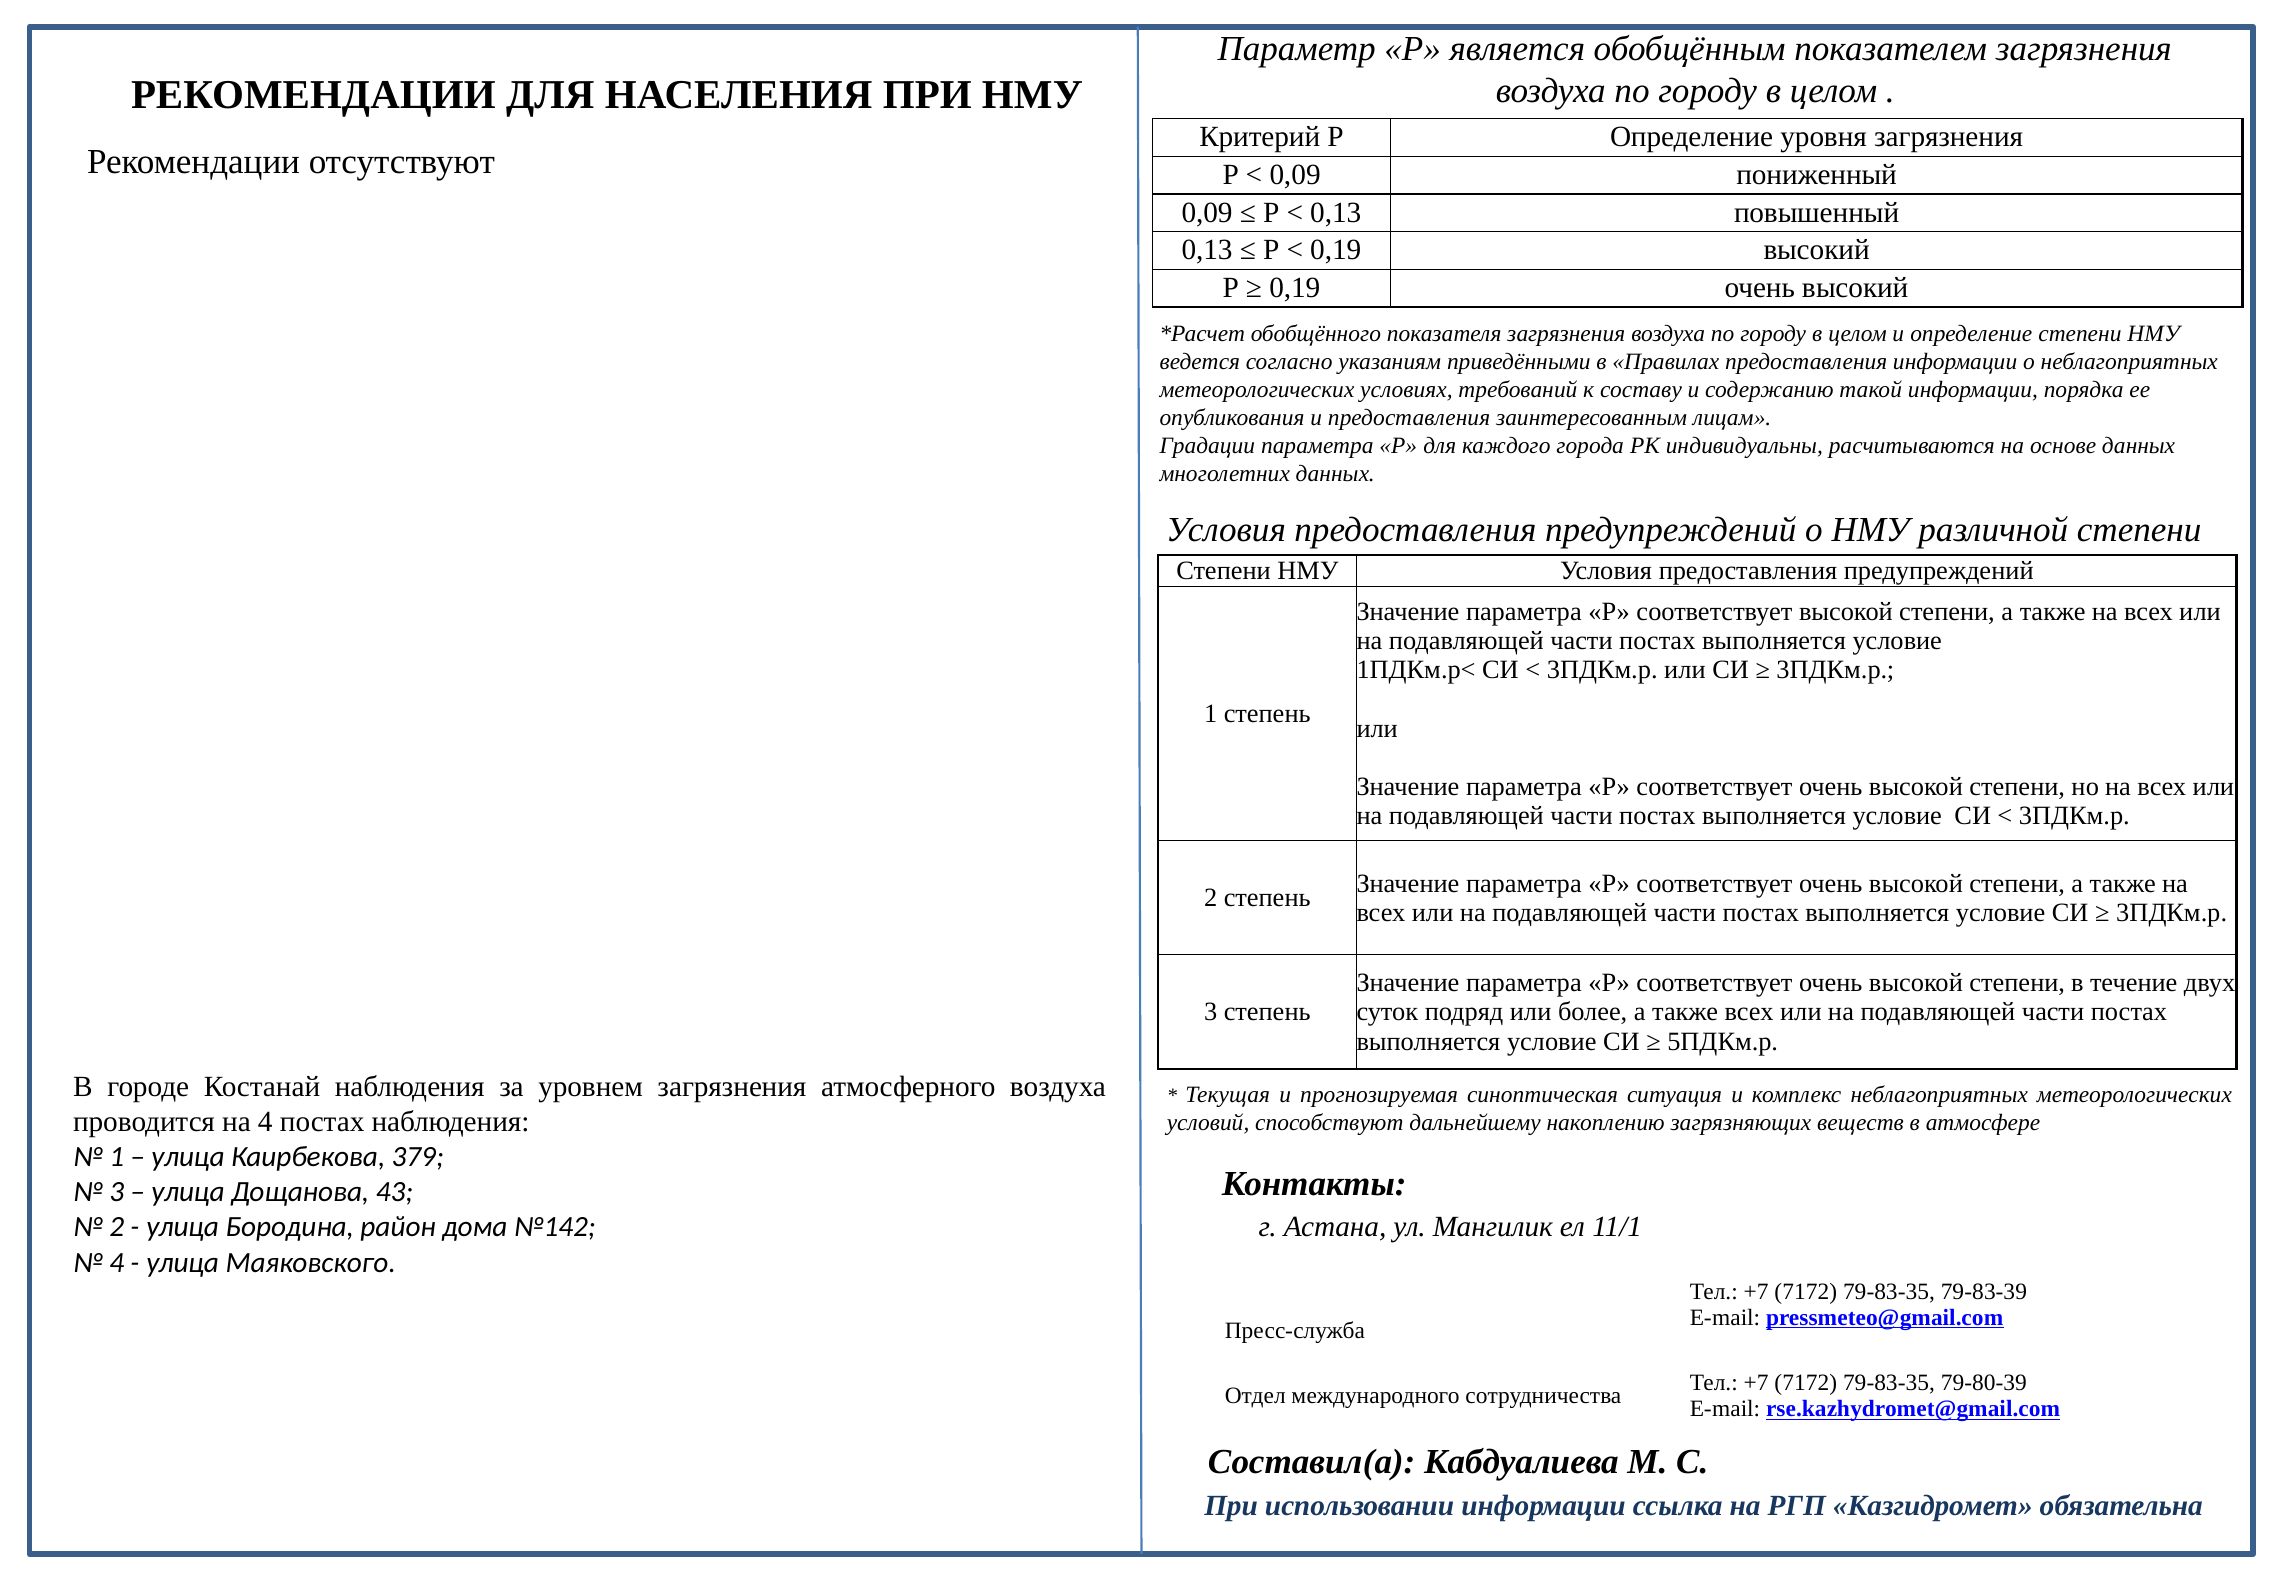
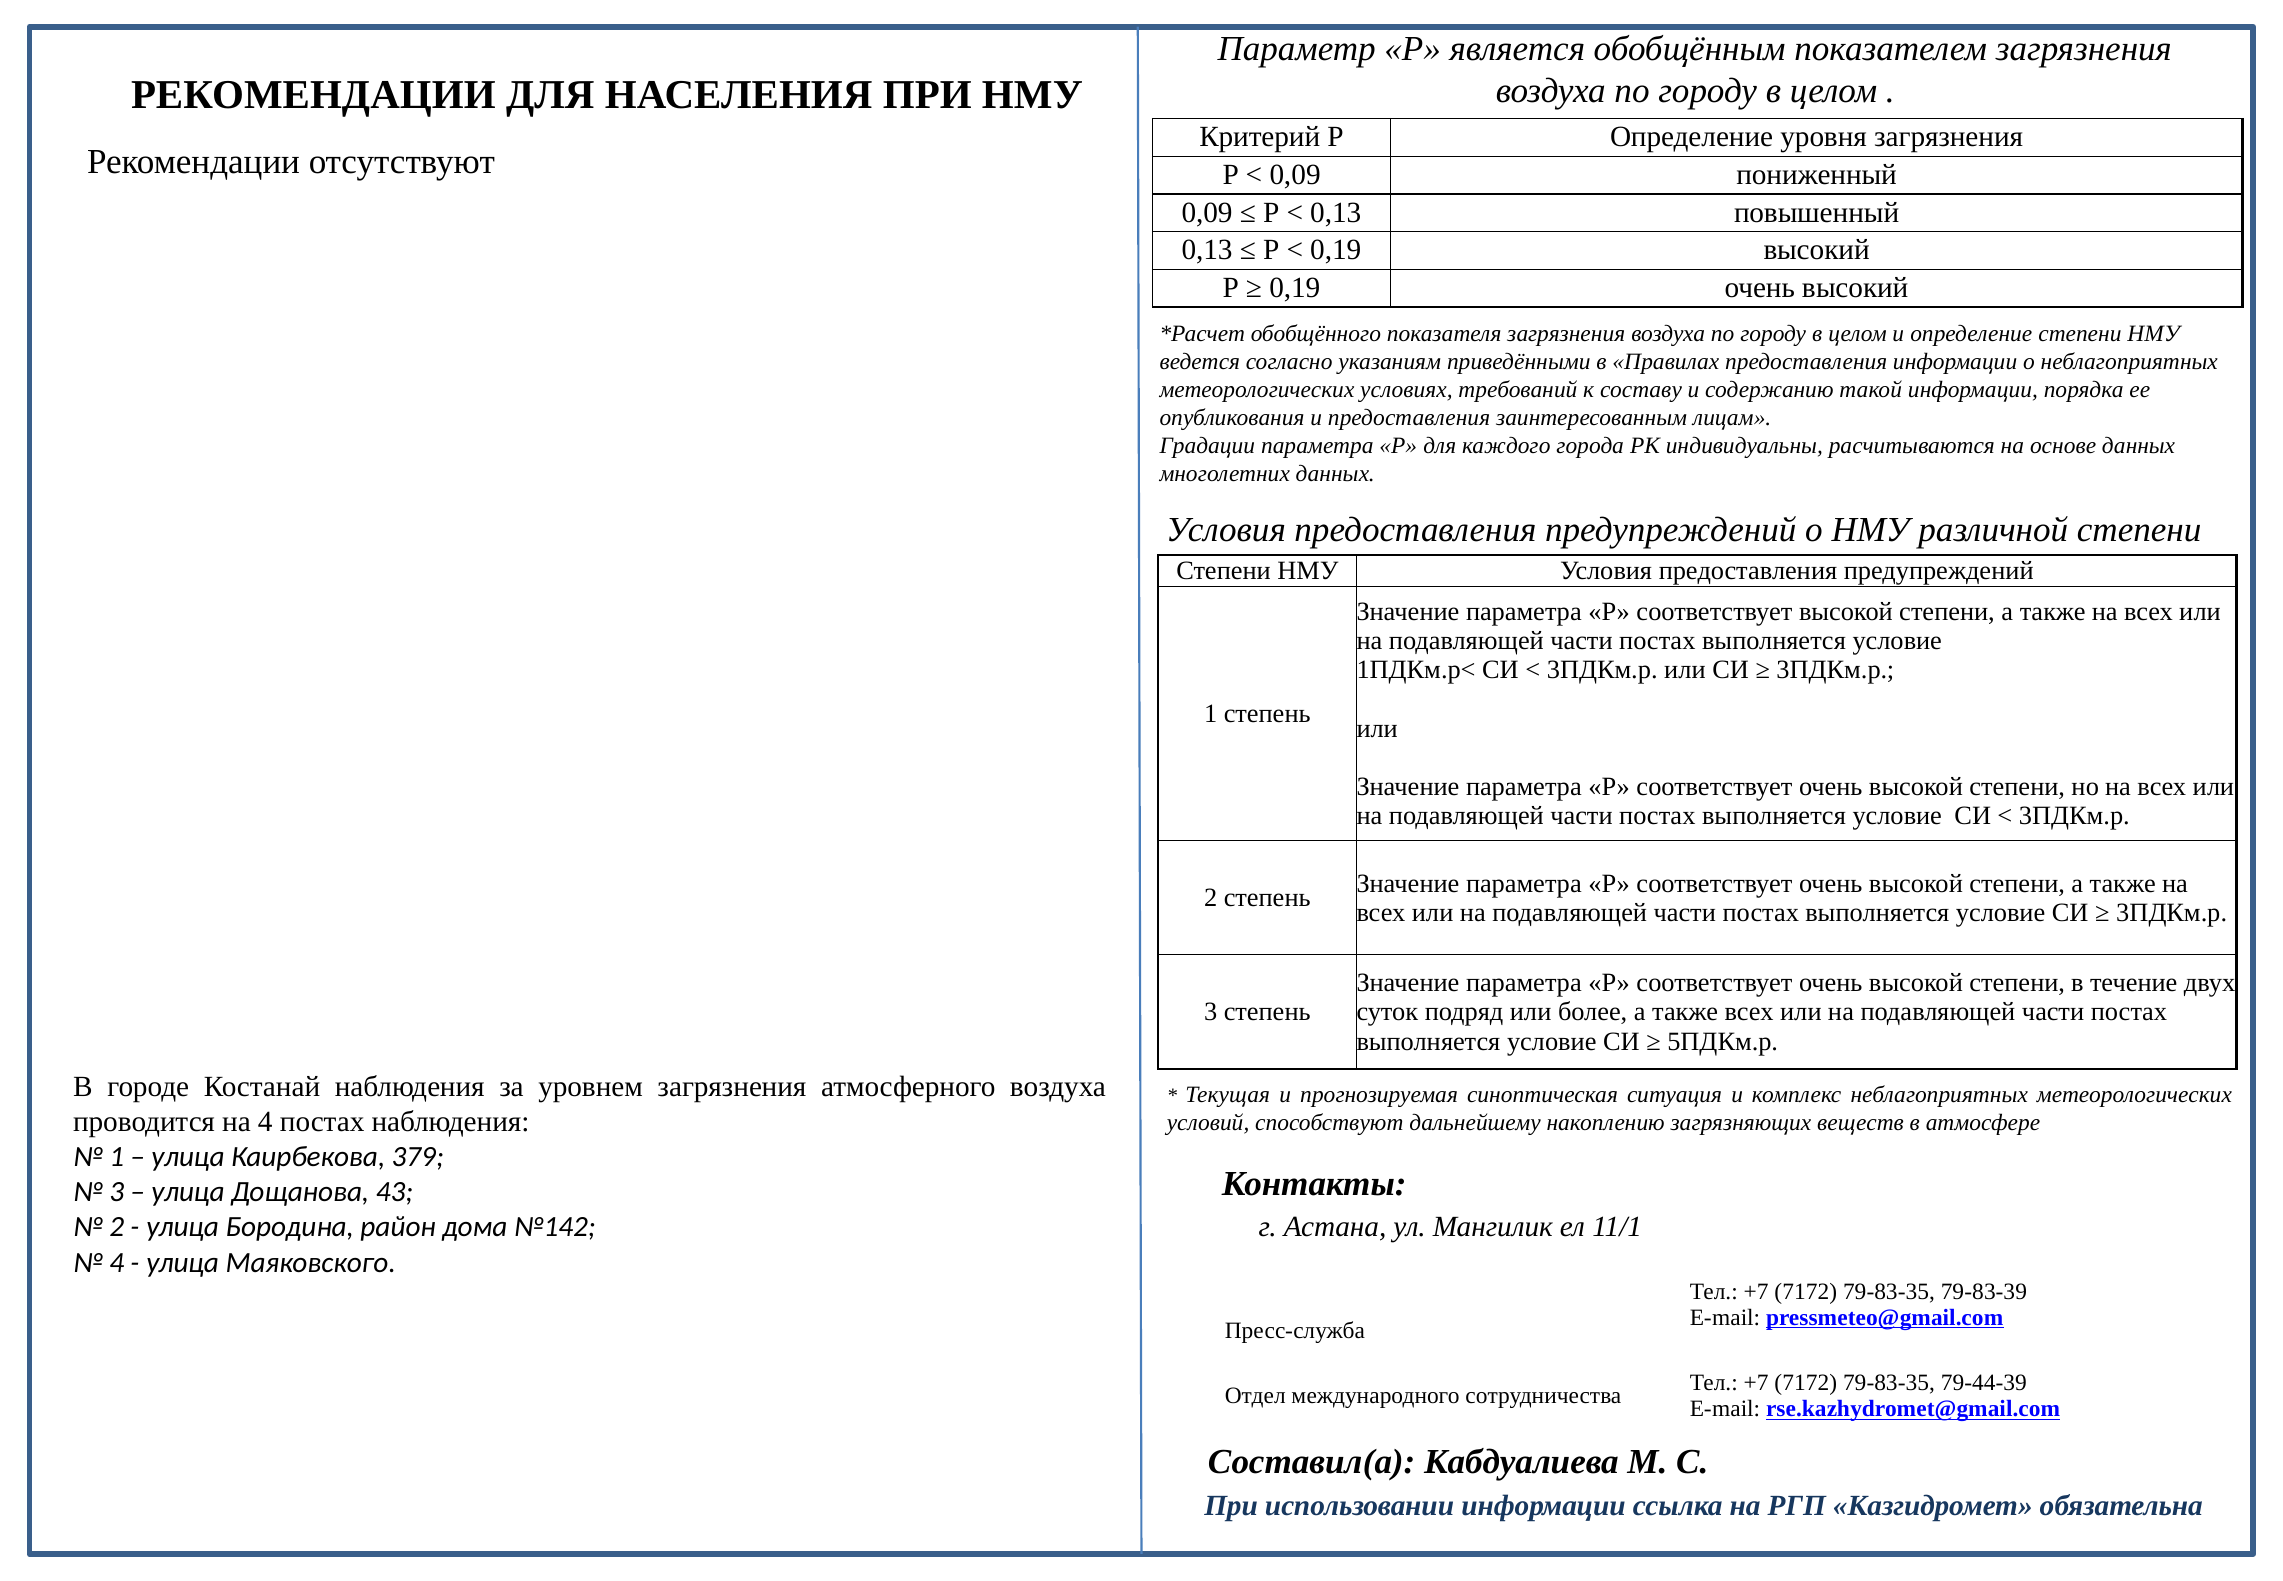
79-80-39: 79-80-39 -> 79-44-39
